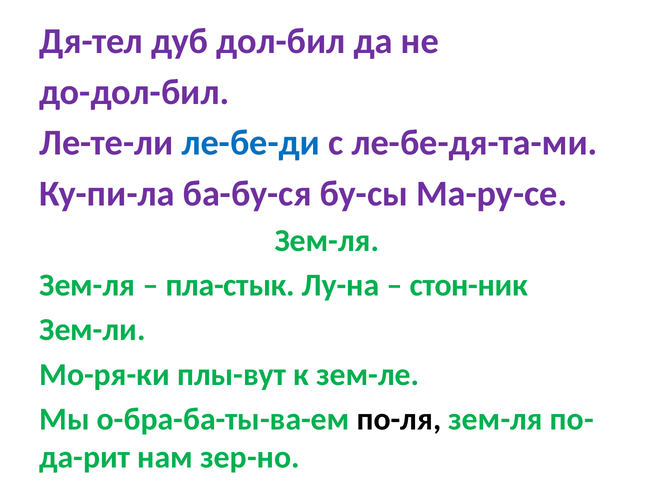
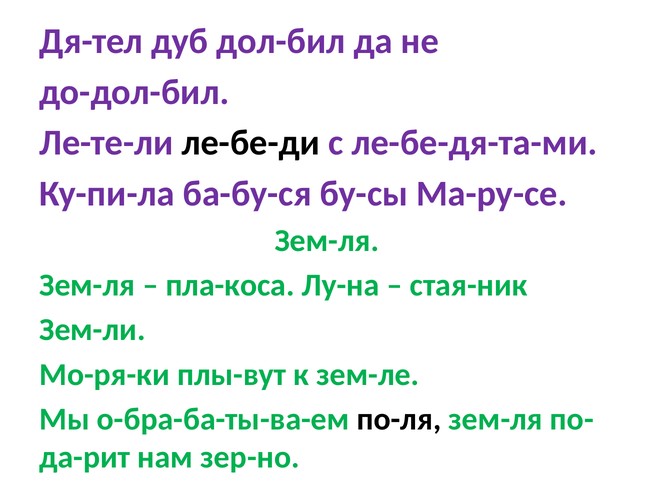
ле-бе-ди colour: blue -> black
пла-стык: пла-стык -> пла-коса
стон-ник: стон-ник -> стая-ник
